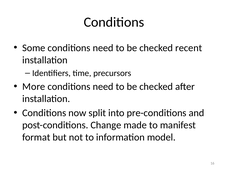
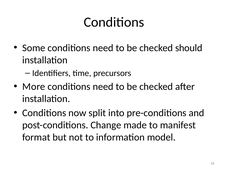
recent: recent -> should
